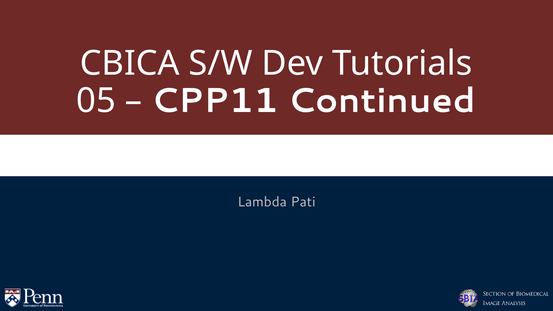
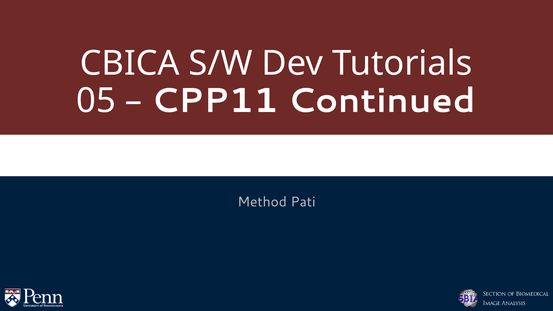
Lambda: Lambda -> Method
